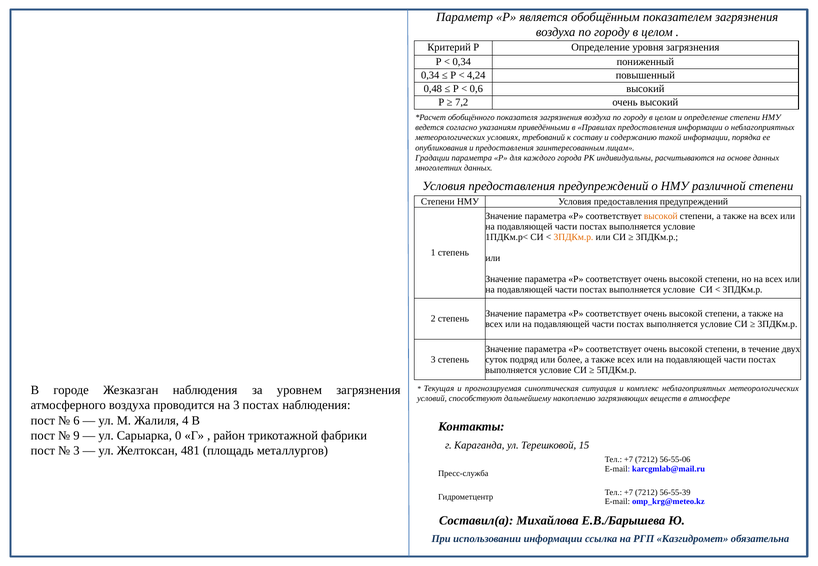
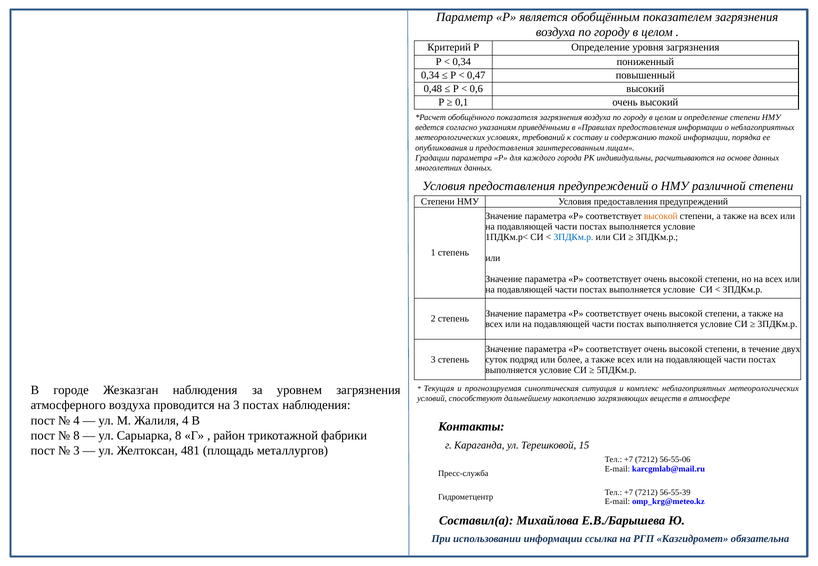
4,24: 4,24 -> 0,47
7,2: 7,2 -> 0,1
3ПДКм.р at (573, 237) colour: orange -> blue
6 at (76, 421): 6 -> 4
9 at (76, 436): 9 -> 8
Сарыарка 0: 0 -> 8
